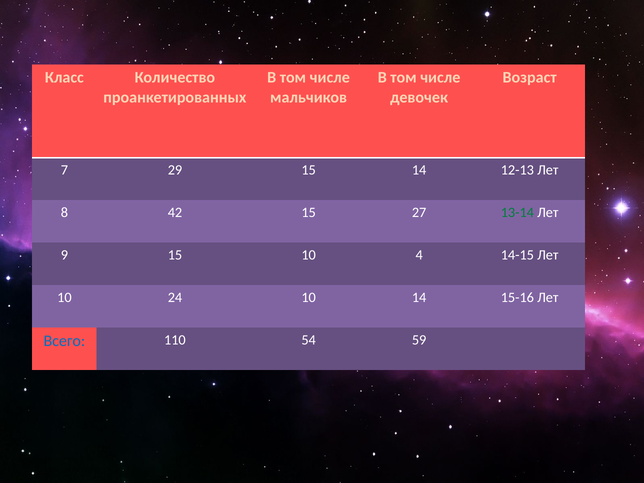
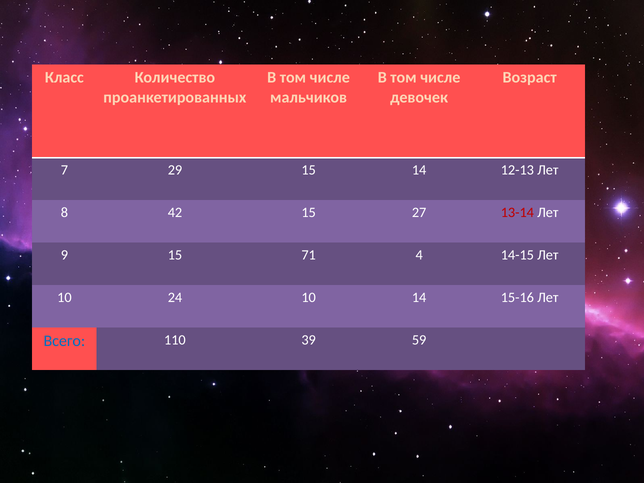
13-14 colour: green -> red
15 10: 10 -> 71
54: 54 -> 39
